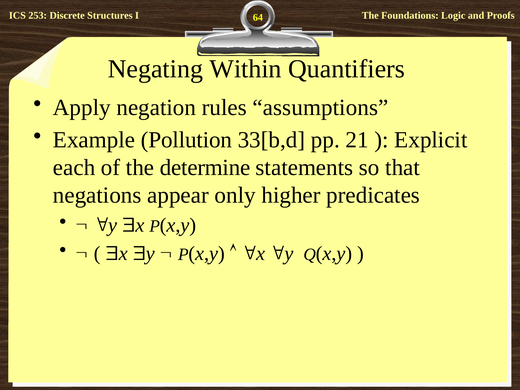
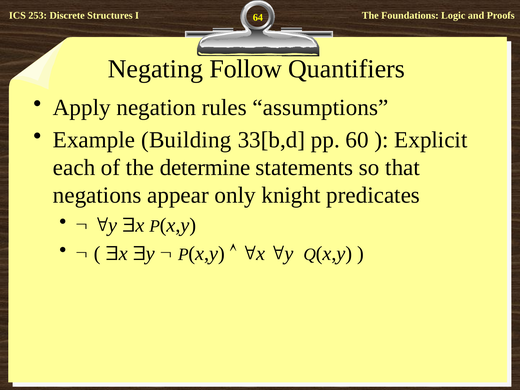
Within: Within -> Follow
Pollution: Pollution -> Building
21: 21 -> 60
higher: higher -> knight
